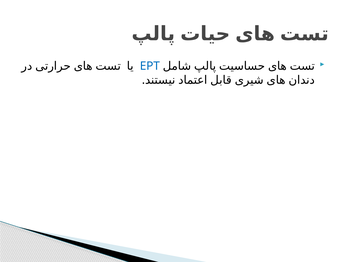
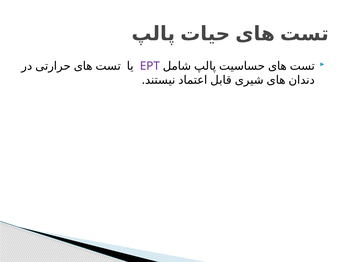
EPT colour: blue -> purple
